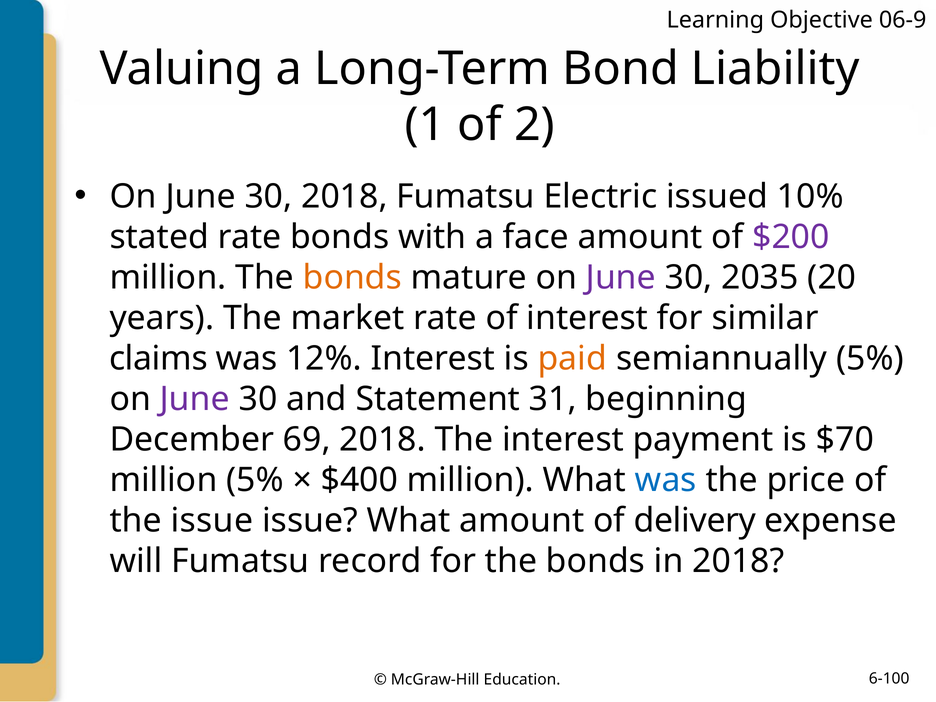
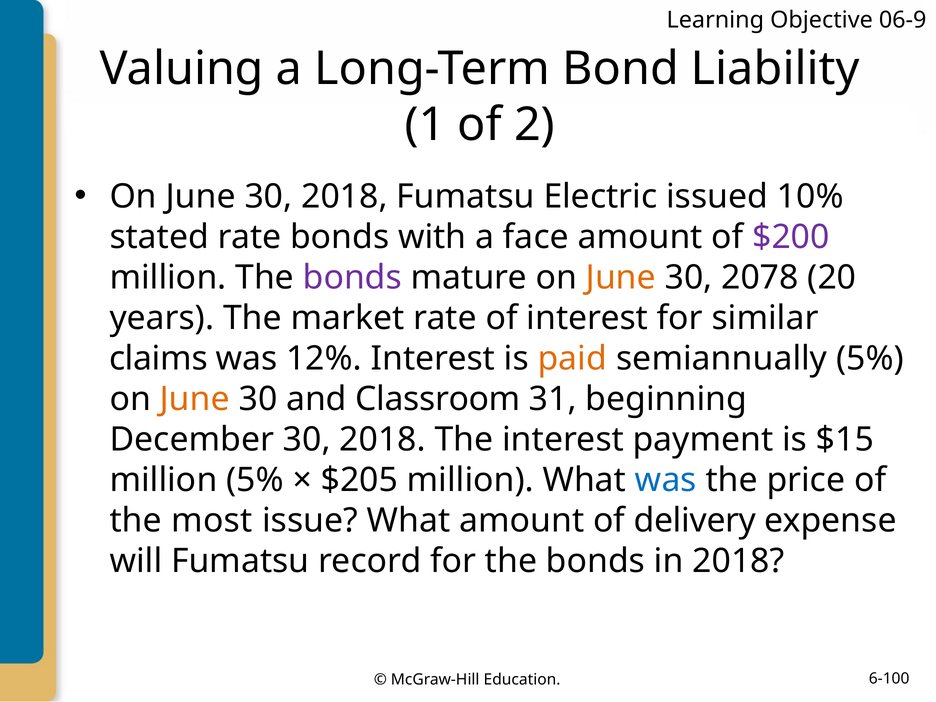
bonds at (352, 278) colour: orange -> purple
June at (621, 278) colour: purple -> orange
2035: 2035 -> 2078
June at (195, 399) colour: purple -> orange
Statement: Statement -> Classroom
December 69: 69 -> 30
$70: $70 -> $15
$400: $400 -> $205
the issue: issue -> most
